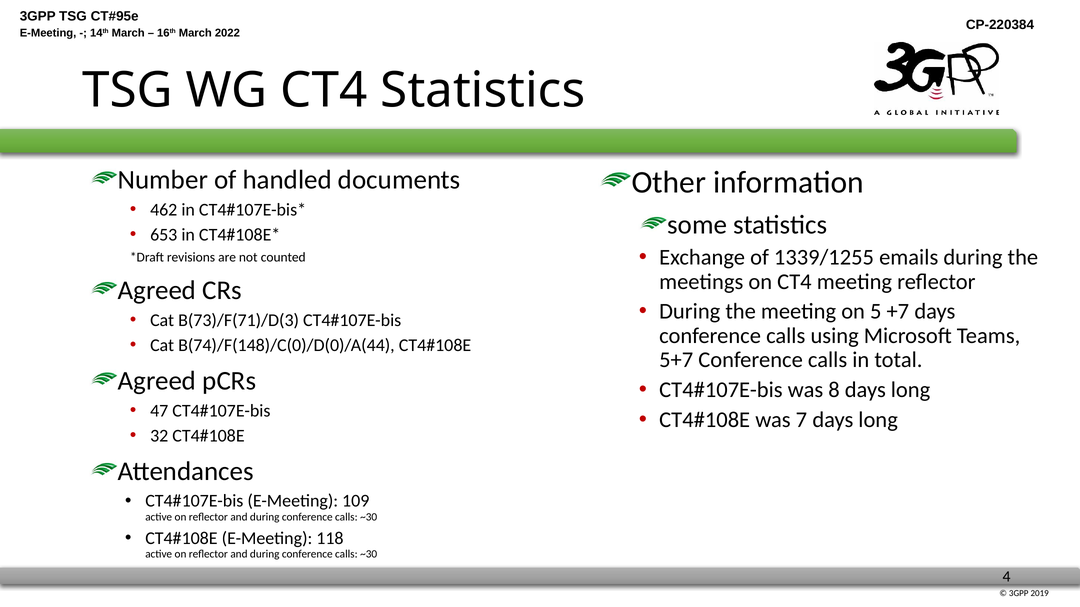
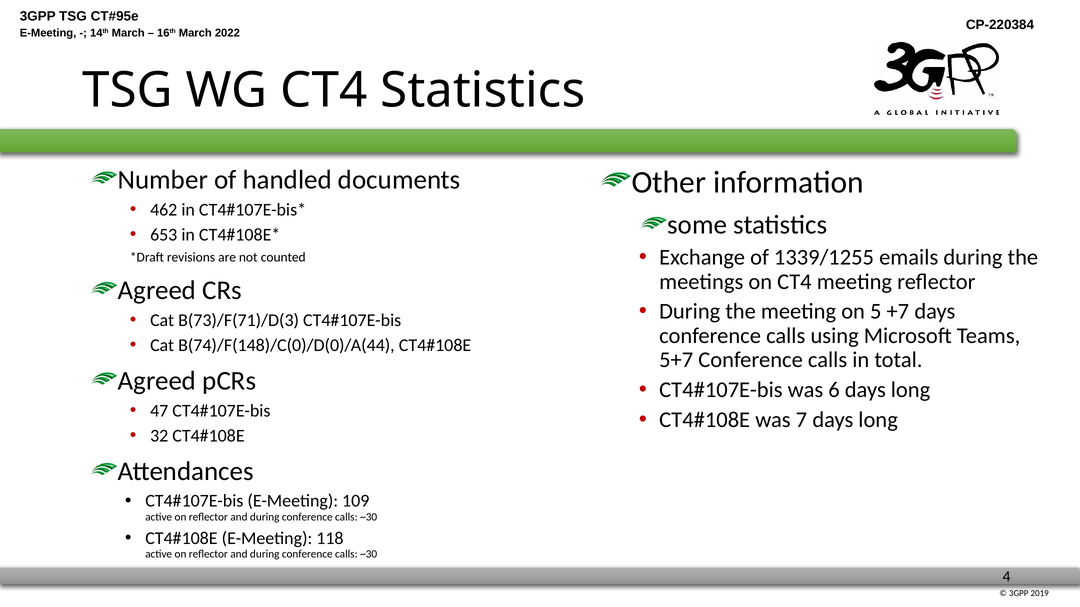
8: 8 -> 6
